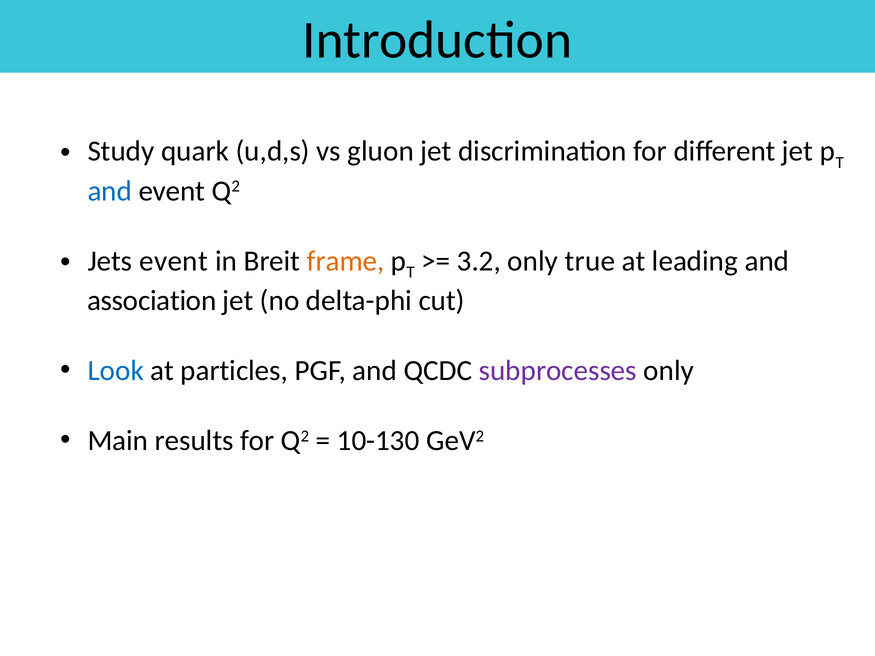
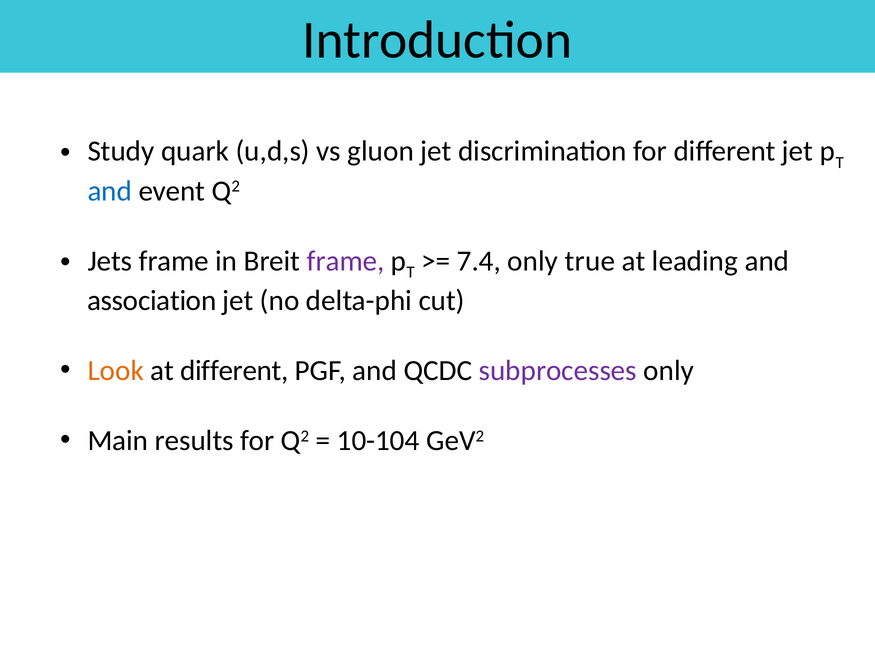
Jets event: event -> frame
frame at (346, 261) colour: orange -> purple
3.2: 3.2 -> 7.4
Look colour: blue -> orange
at particles: particles -> different
10-130: 10-130 -> 10-104
